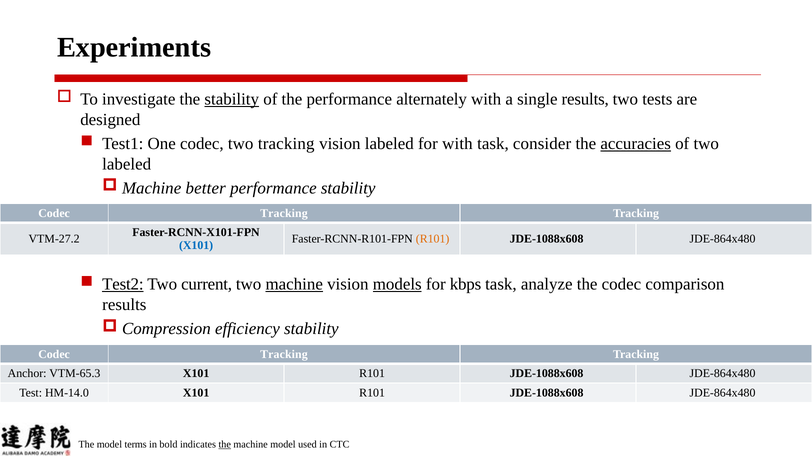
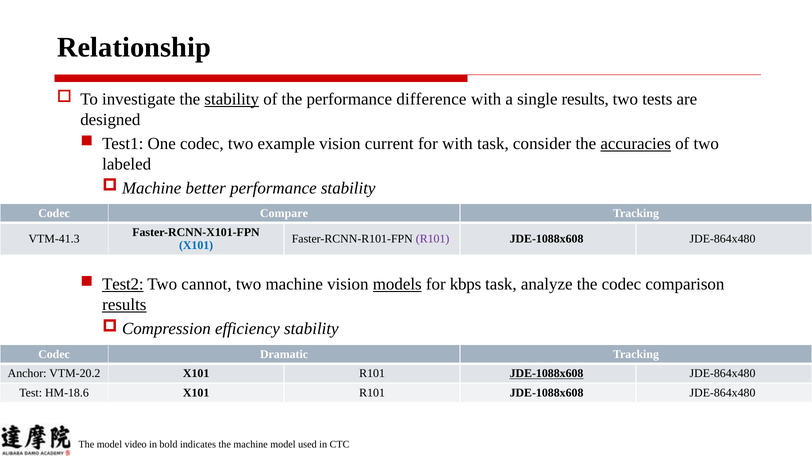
Experiments: Experiments -> Relationship
alternately: alternately -> difference
two tracking: tracking -> example
vision labeled: labeled -> current
Tracking at (284, 214): Tracking -> Compare
VTM-27.2: VTM-27.2 -> VTM-41.3
R101 at (433, 239) colour: orange -> purple
current: current -> cannot
machine at (294, 285) underline: present -> none
results at (124, 305) underline: none -> present
Tracking at (284, 355): Tracking -> Dramatic
VTM-65.3: VTM-65.3 -> VTM-20.2
JDE-1088x608 at (547, 374) underline: none -> present
HM-14.0: HM-14.0 -> HM-18.6
terms: terms -> video
the at (225, 445) underline: present -> none
